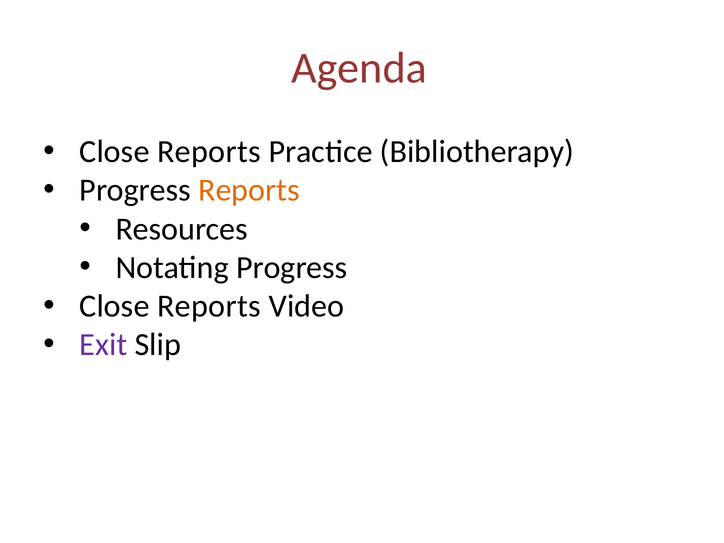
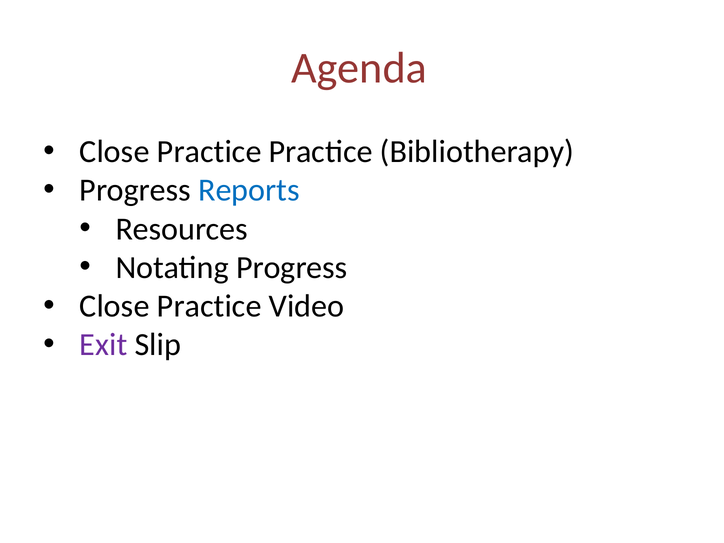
Reports at (209, 152): Reports -> Practice
Reports at (249, 190) colour: orange -> blue
Reports at (209, 306): Reports -> Practice
